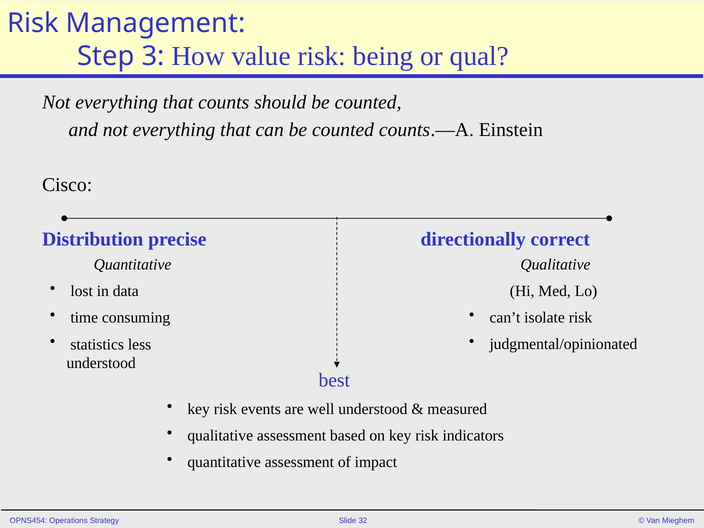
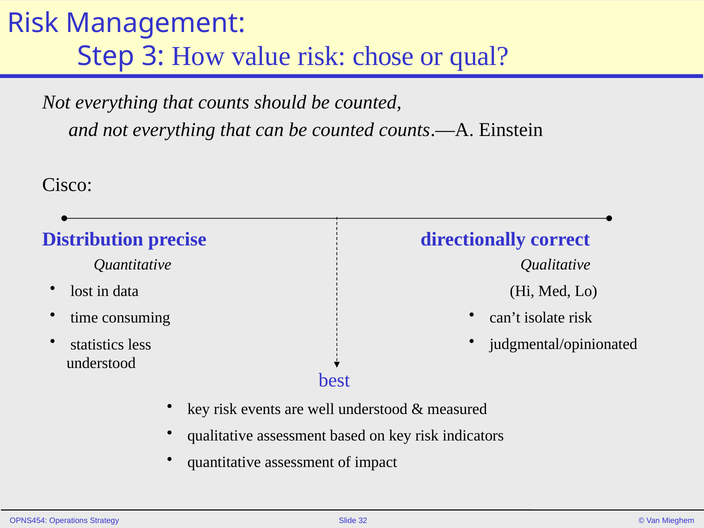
being: being -> chose
